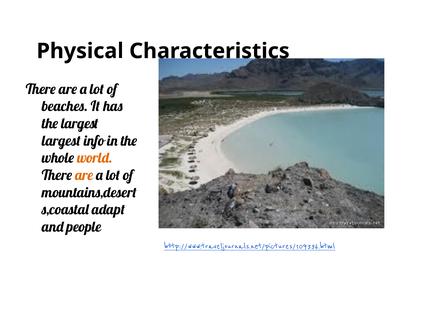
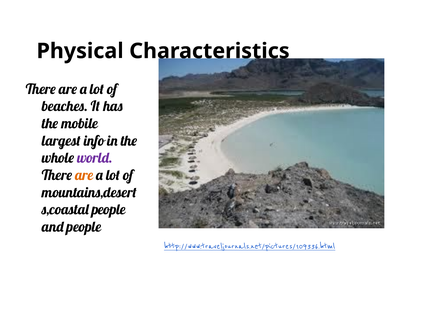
the largest: largest -> mobile
world colour: orange -> purple
adapt at (109, 210): adapt -> people
